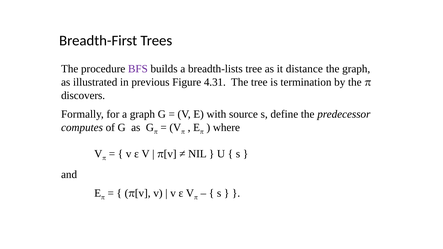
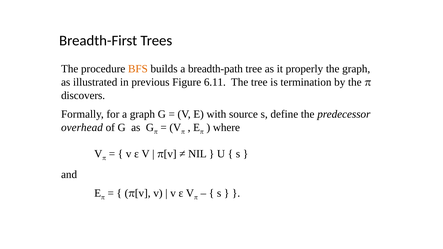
BFS colour: purple -> orange
breadth-lists: breadth-lists -> breadth-path
distance: distance -> properly
4.31: 4.31 -> 6.11
computes: computes -> overhead
